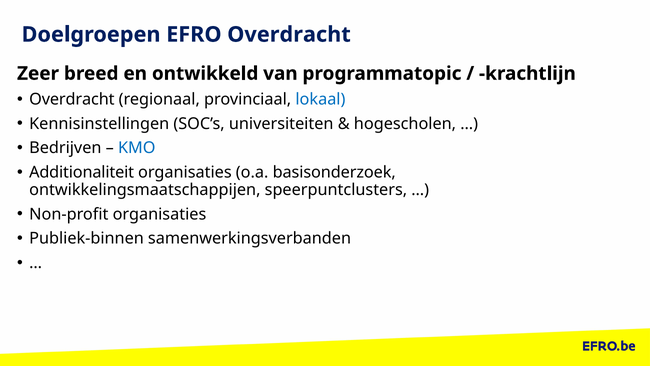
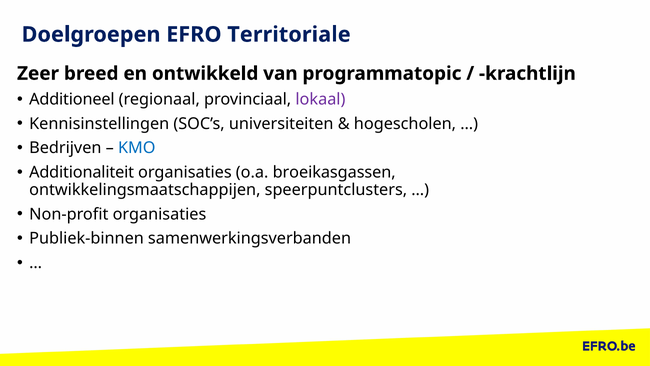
EFRO Overdracht: Overdracht -> Territoriale
Overdracht at (72, 99): Overdracht -> Additioneel
lokaal colour: blue -> purple
basisonderzoek: basisonderzoek -> broeikasgassen
